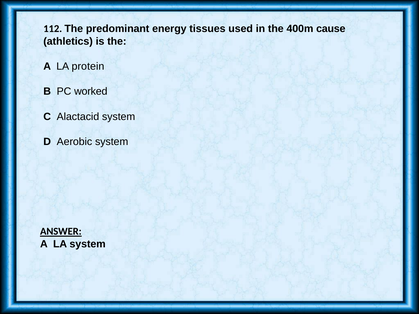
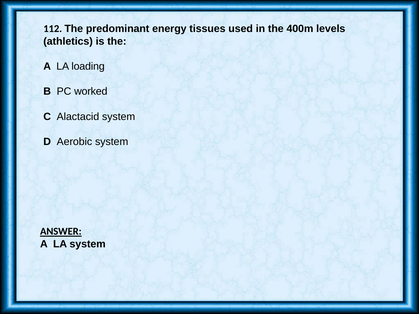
cause: cause -> levels
protein: protein -> loading
